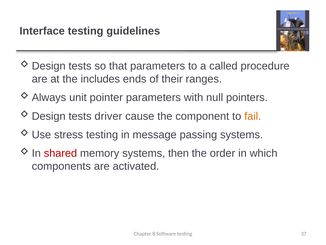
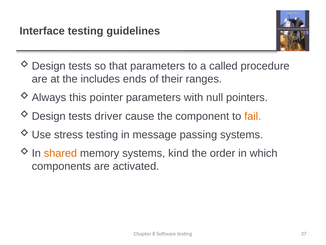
unit: unit -> this
shared colour: red -> orange
then: then -> kind
